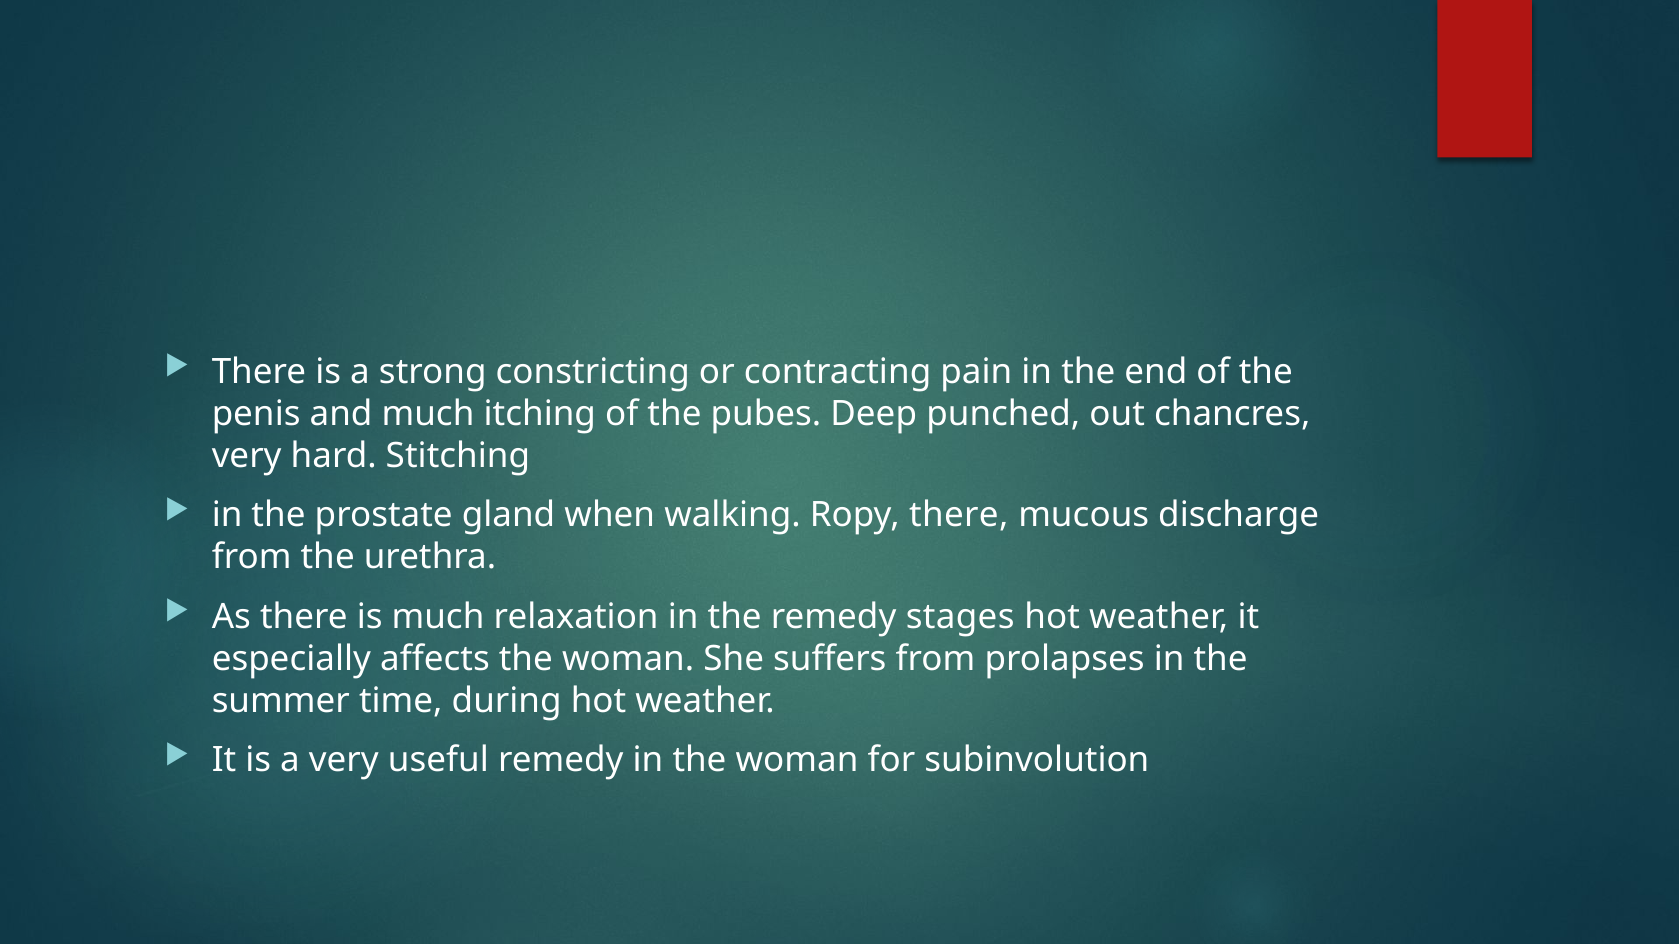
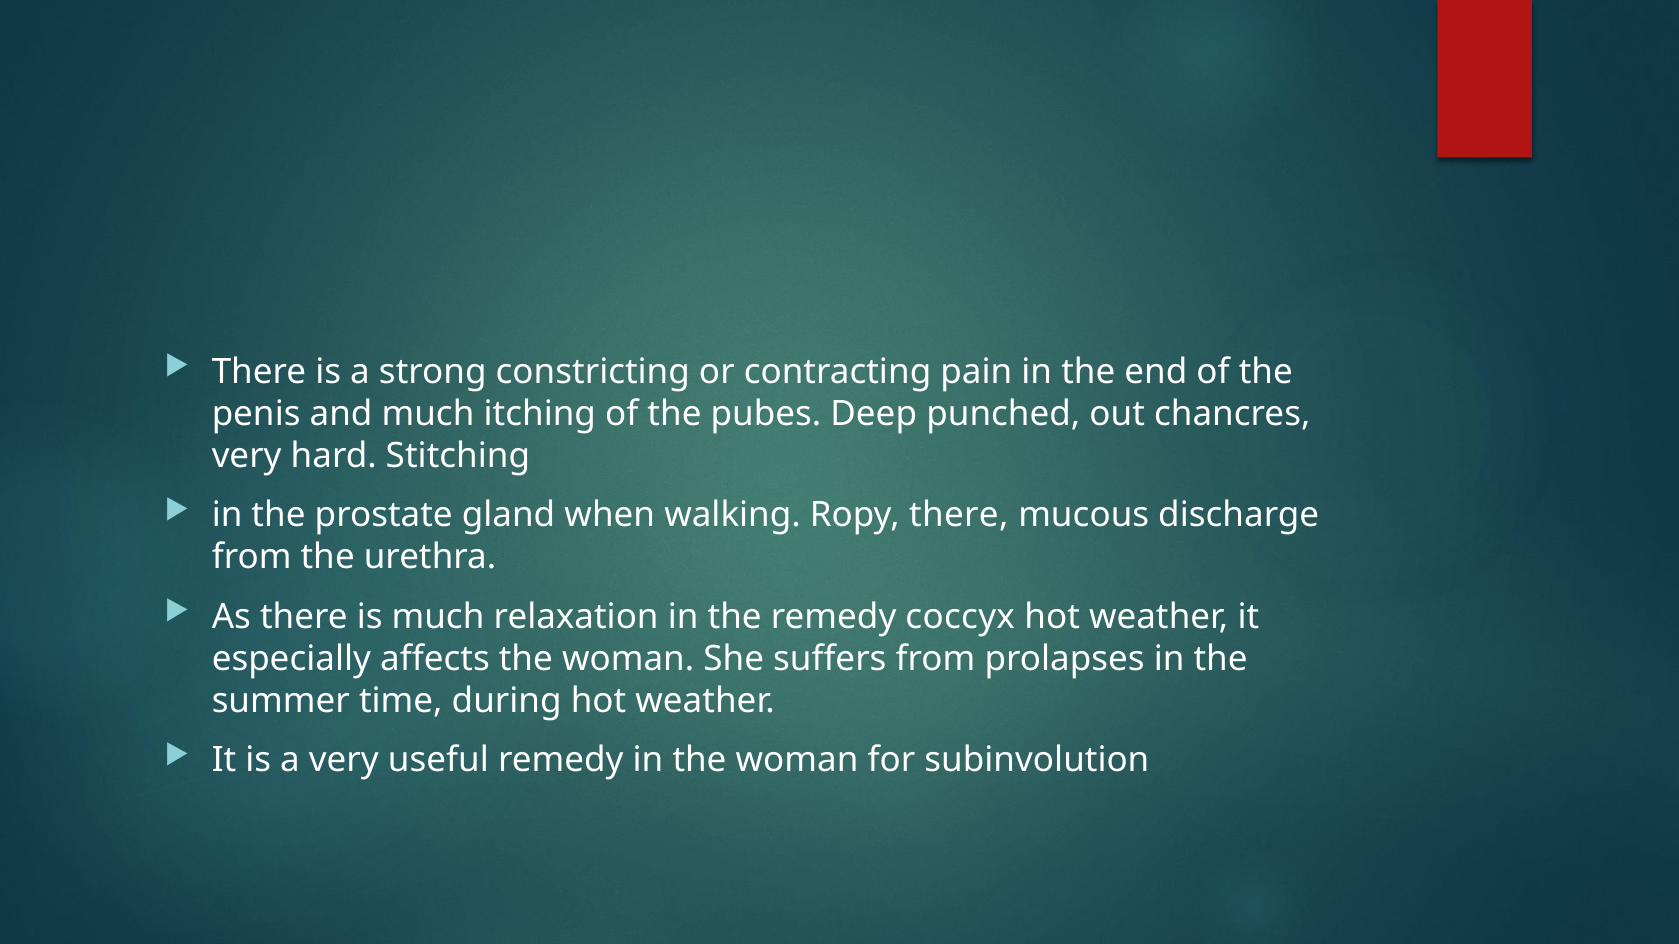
stages: stages -> coccyx
